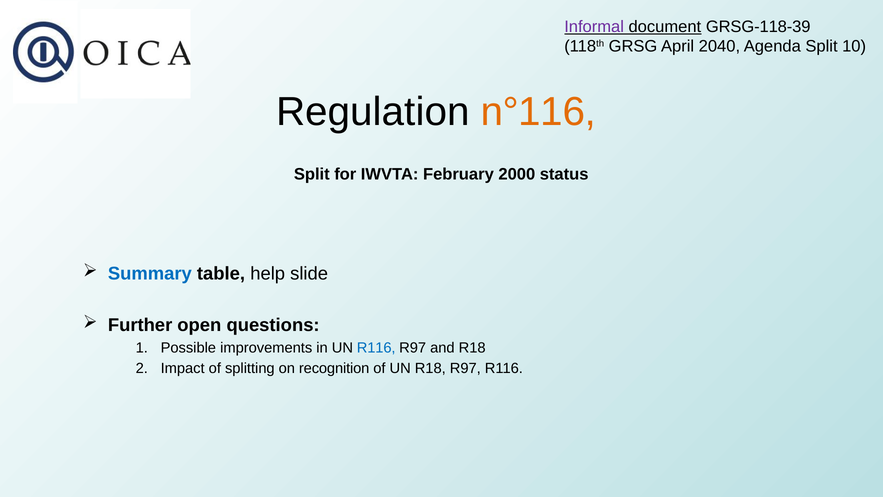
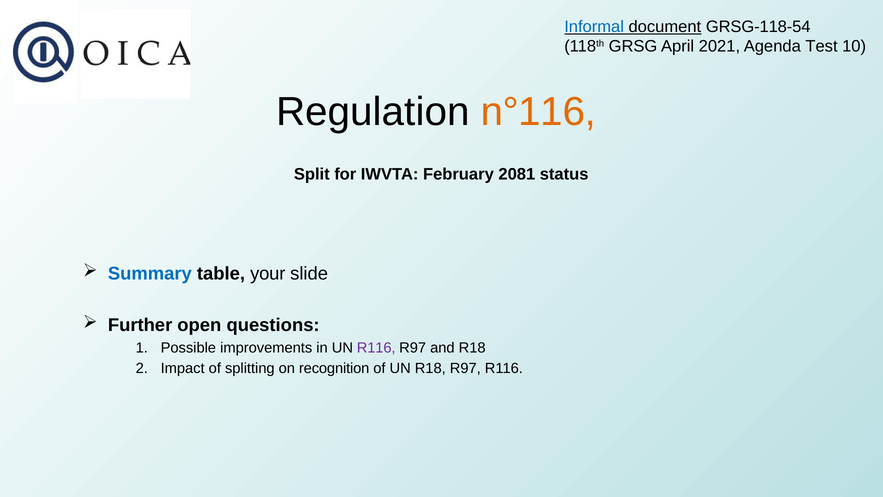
Informal colour: purple -> blue
GRSG-118-39: GRSG-118-39 -> GRSG-118-54
2040: 2040 -> 2021
Agenda Split: Split -> Test
2000: 2000 -> 2081
help: help -> your
R116 at (376, 348) colour: blue -> purple
